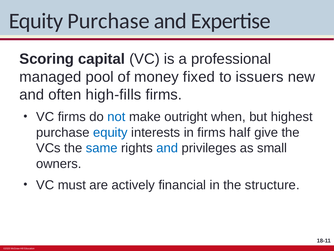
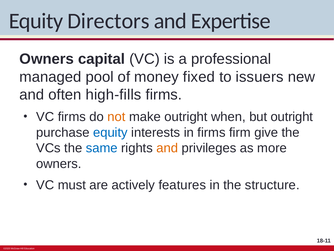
Equity Purchase: Purchase -> Directors
Scoring at (47, 59): Scoring -> Owners
not colour: blue -> orange
but highest: highest -> outright
half: half -> firm
and at (167, 148) colour: blue -> orange
small: small -> more
financial: financial -> features
